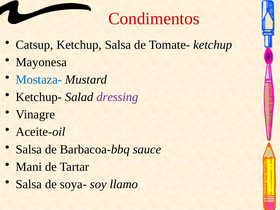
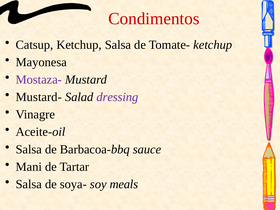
Mostaza- colour: blue -> purple
Ketchup-: Ketchup- -> Mustard-
llamo: llamo -> meals
